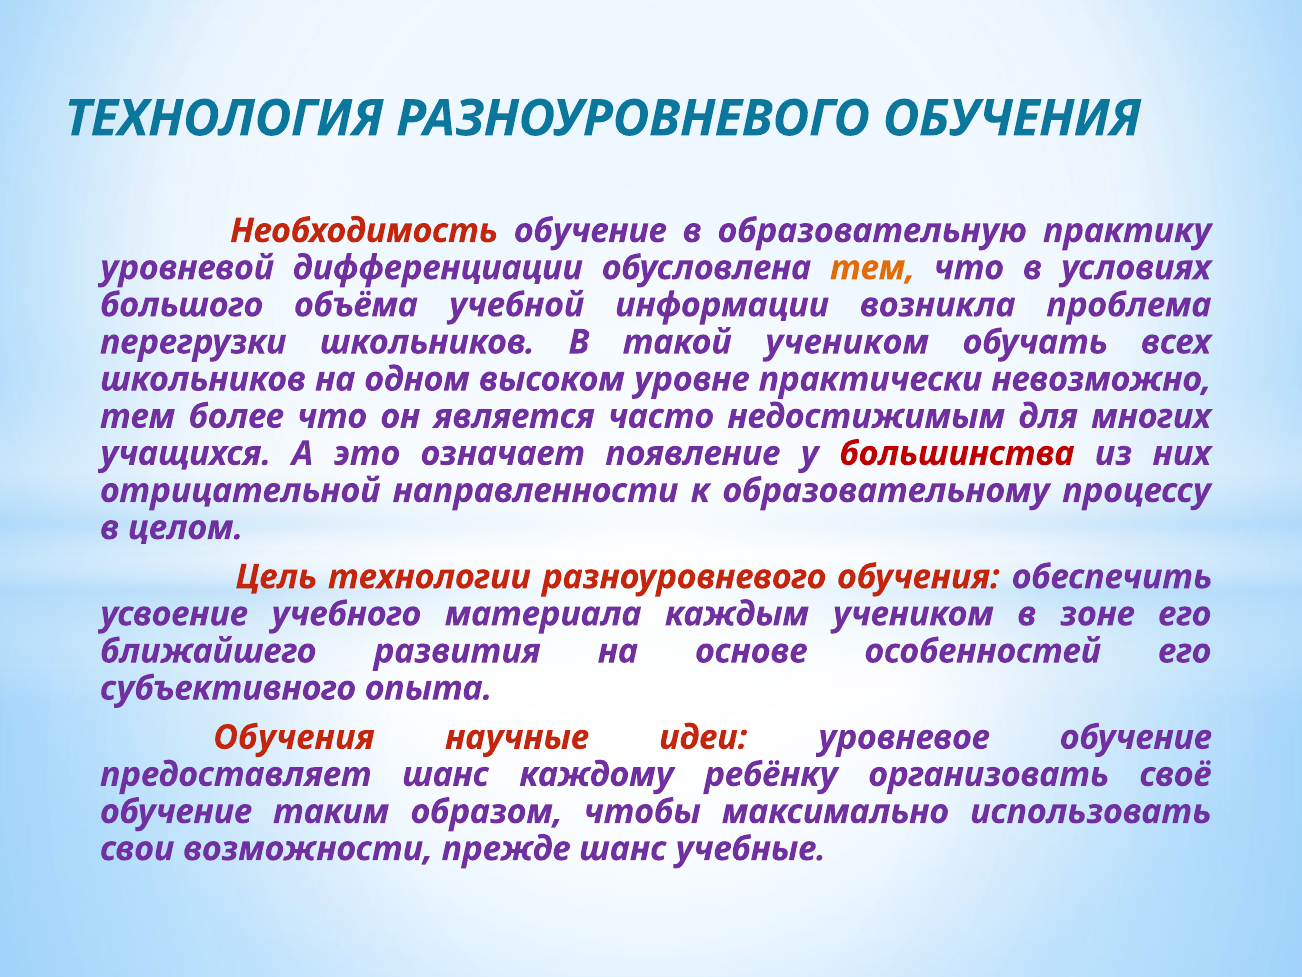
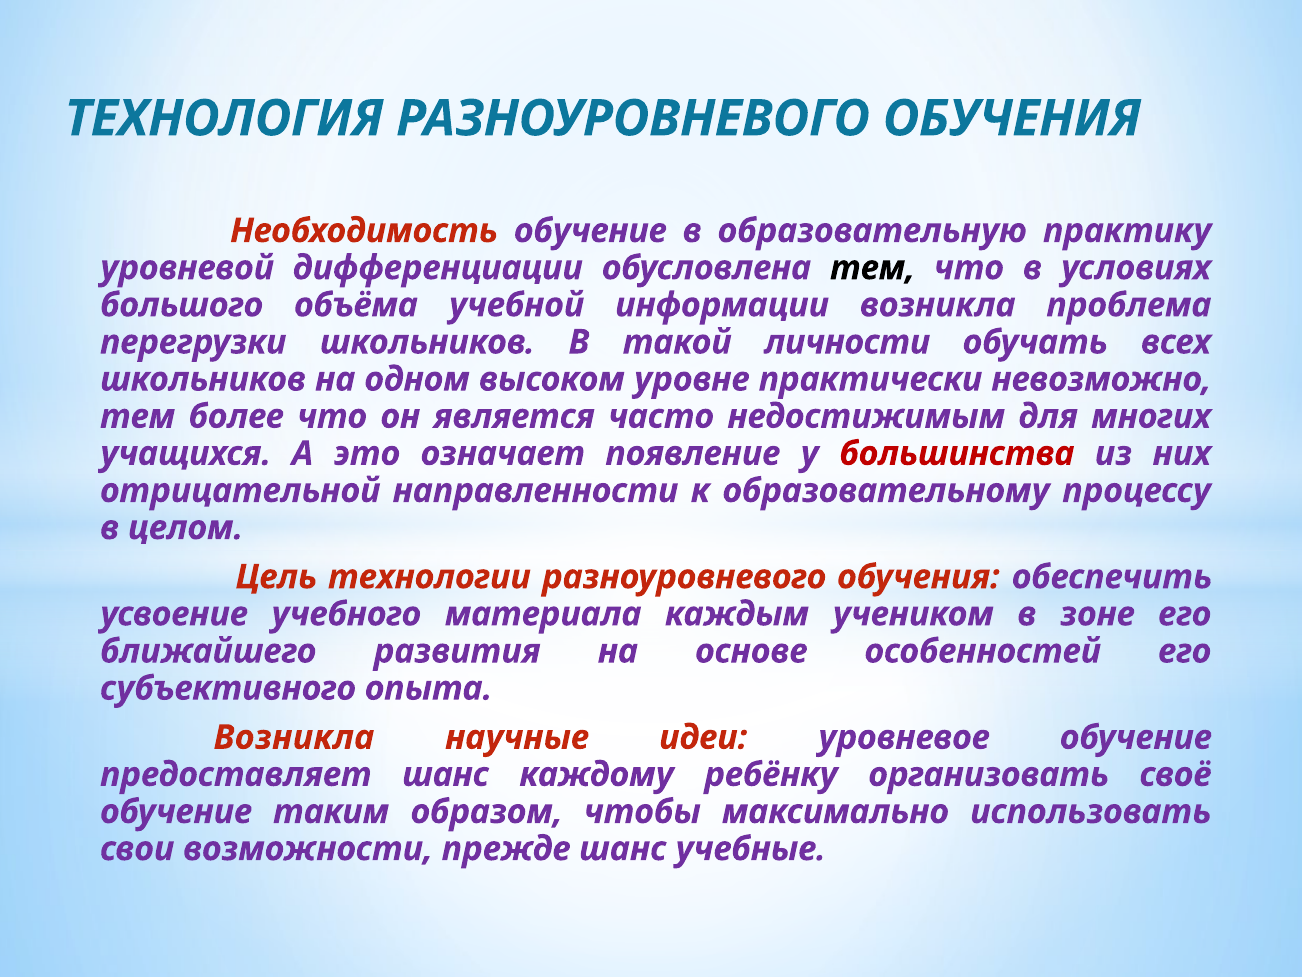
тем at (873, 268) colour: orange -> black
такой учеником: учеником -> личности
Обучения at (294, 737): Обучения -> Возникла
